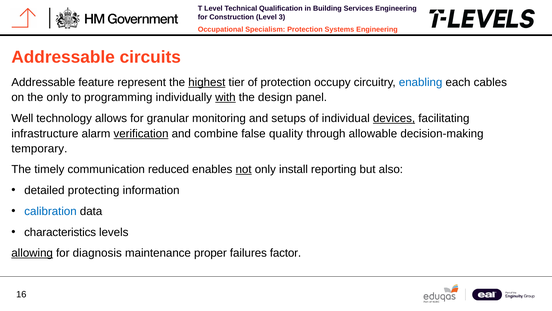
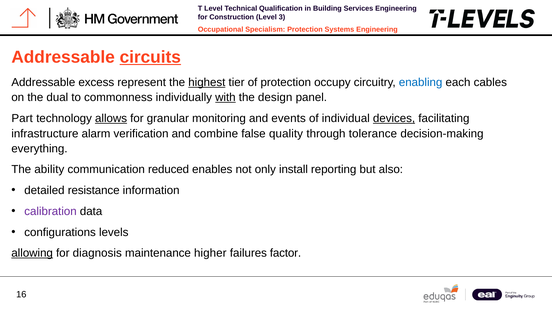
circuits underline: none -> present
feature: feature -> excess
the only: only -> dual
programming: programming -> commonness
Well: Well -> Part
allows underline: none -> present
setups: setups -> events
verification underline: present -> none
allowable: allowable -> tolerance
temporary: temporary -> everything
timely: timely -> ability
not underline: present -> none
protecting: protecting -> resistance
calibration colour: blue -> purple
characteristics: characteristics -> configurations
proper: proper -> higher
